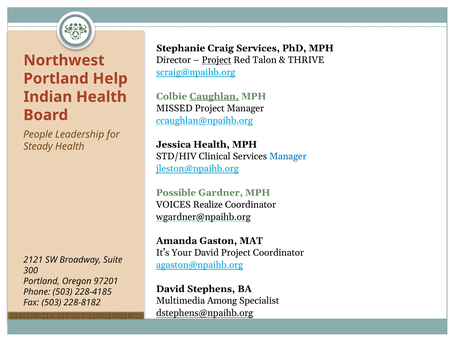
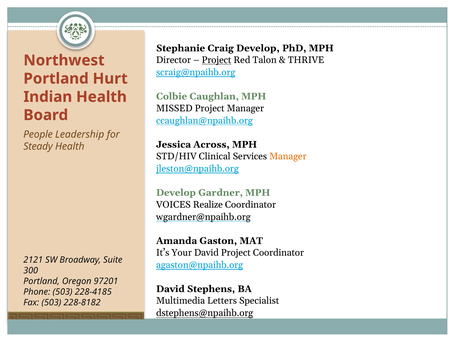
Craig Services: Services -> Develop
Help: Help -> Hurt
Caughlan underline: present -> none
Jessica Health: Health -> Across
Manager at (288, 156) colour: blue -> orange
Possible at (176, 192): Possible -> Develop
Among: Among -> Letters
